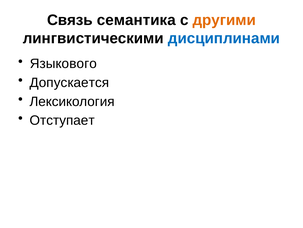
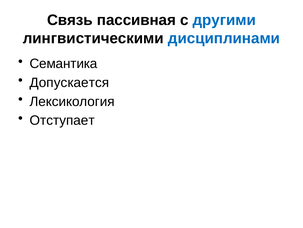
семантика: семантика -> пассивная
другими colour: orange -> blue
Языкового: Языкового -> Семантика
